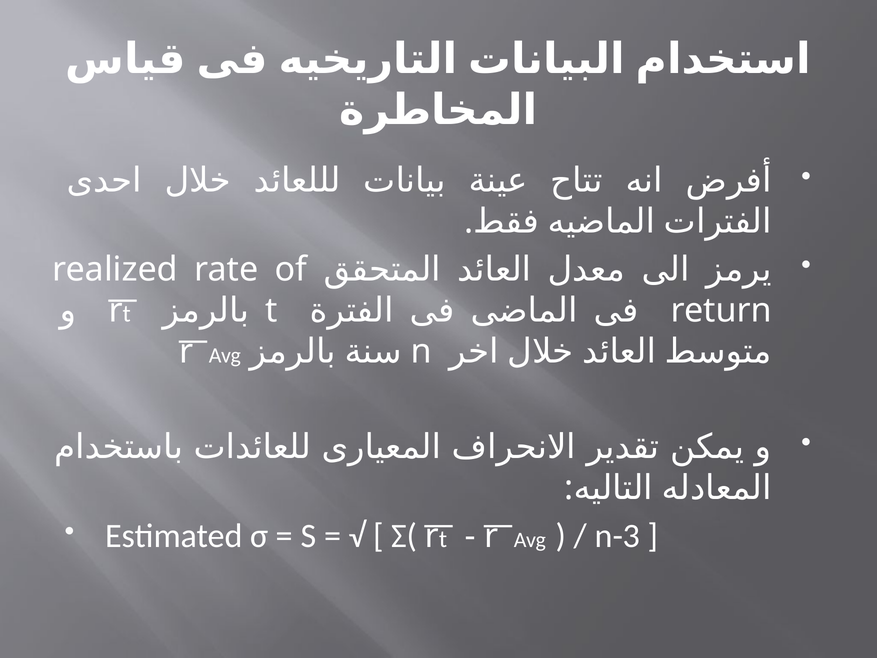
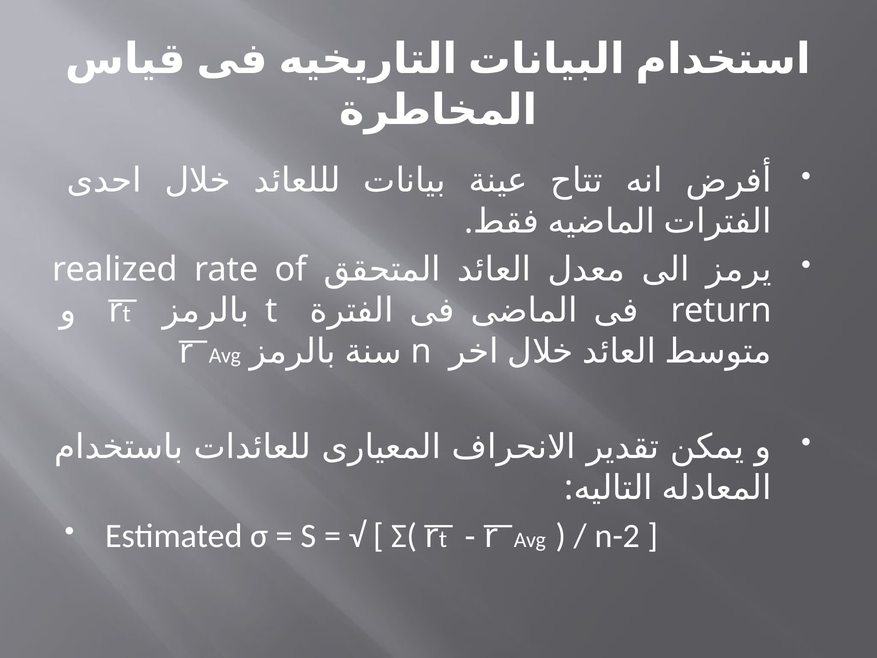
n-3: n-3 -> n-2
